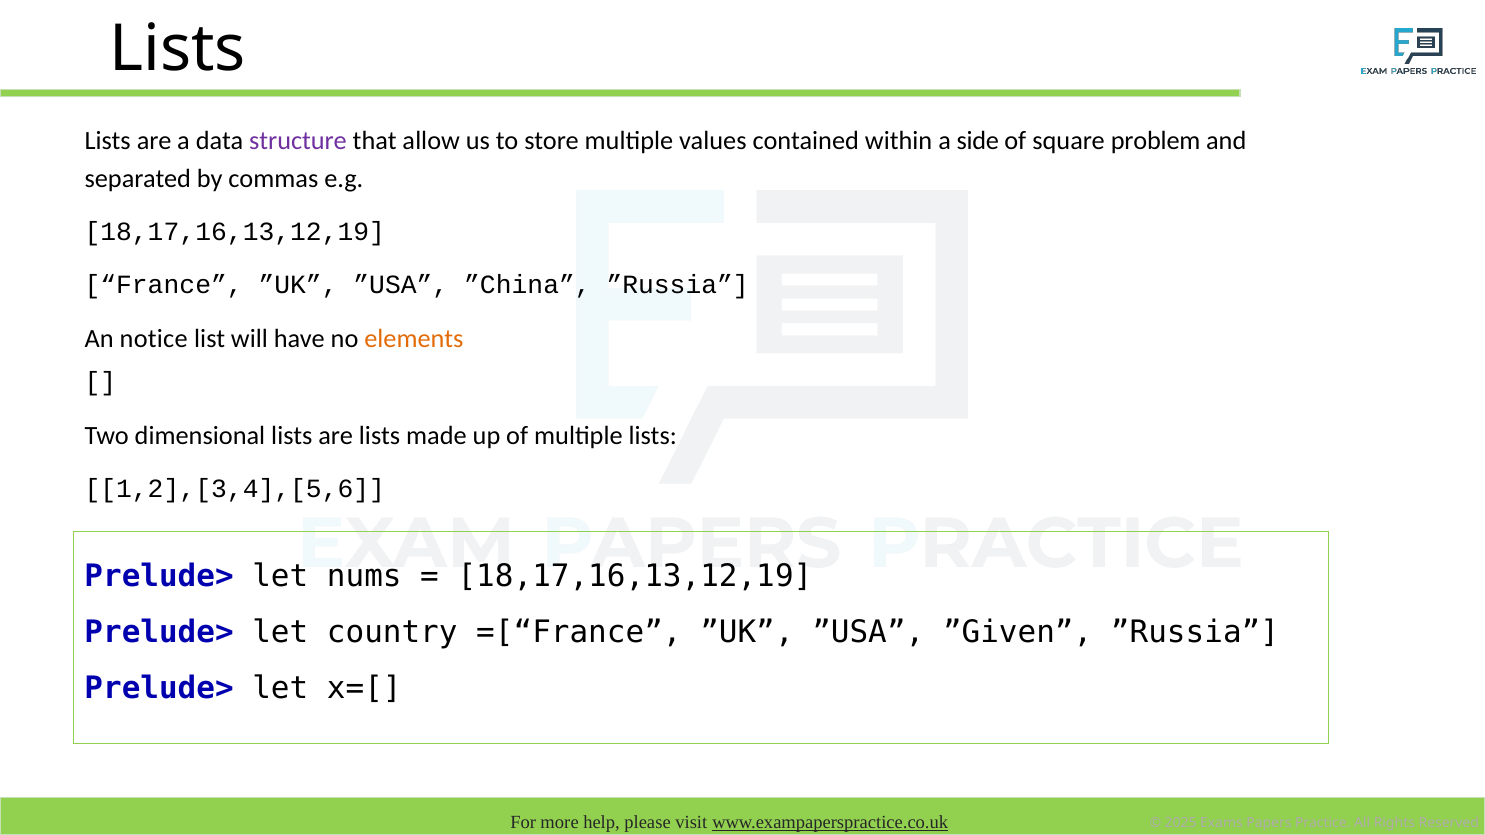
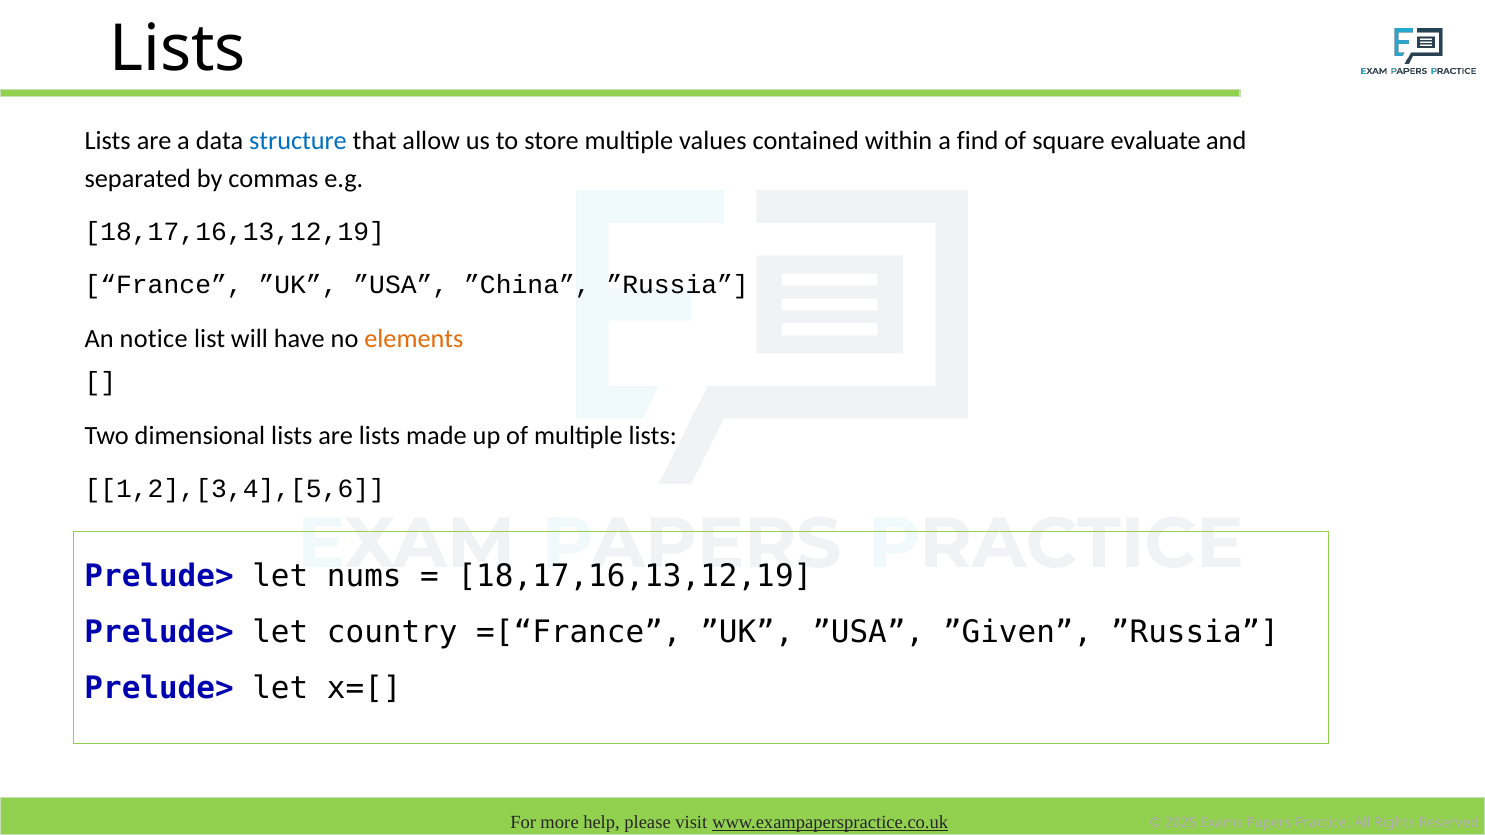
structure colour: purple -> blue
side: side -> find
problem: problem -> evaluate
